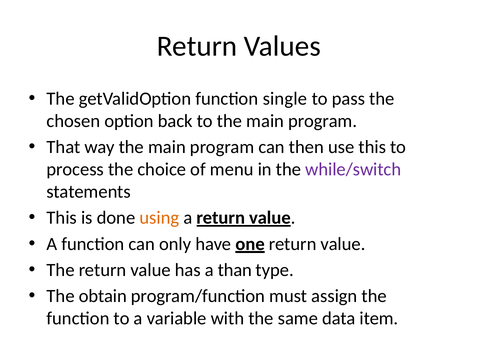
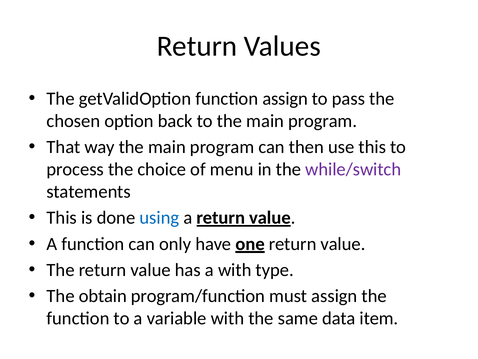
function single: single -> assign
using colour: orange -> blue
a than: than -> with
